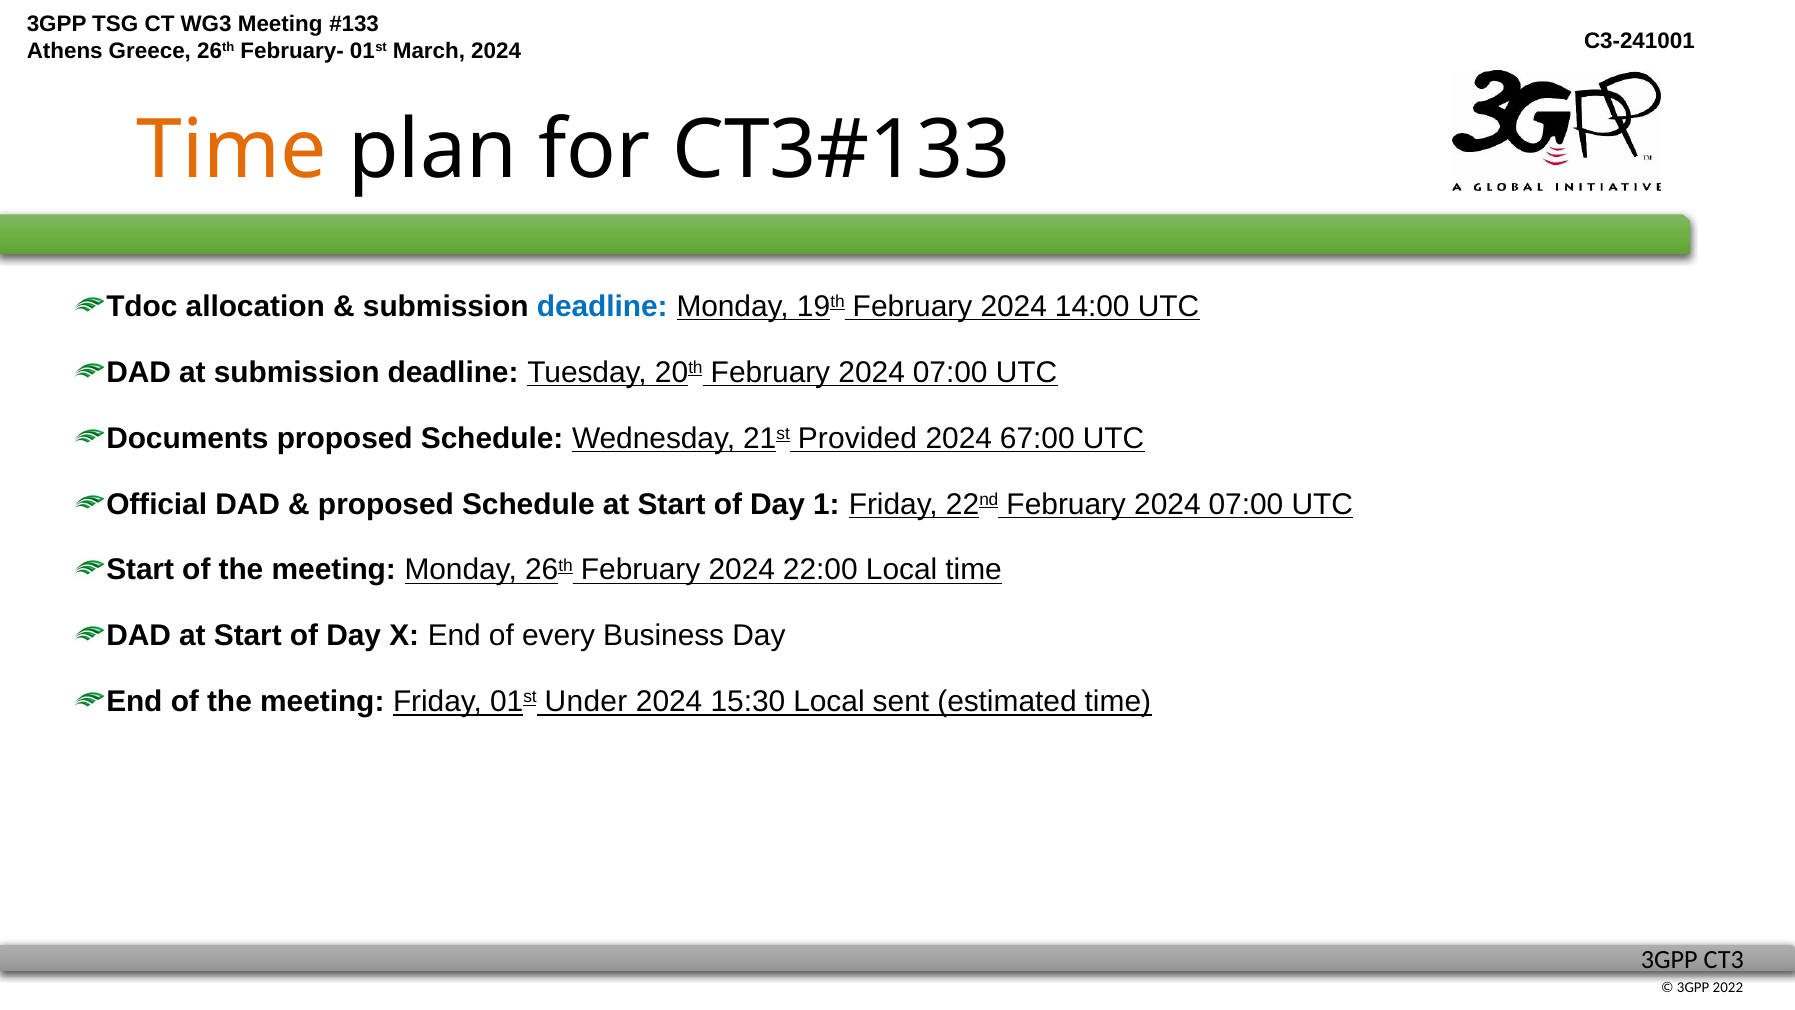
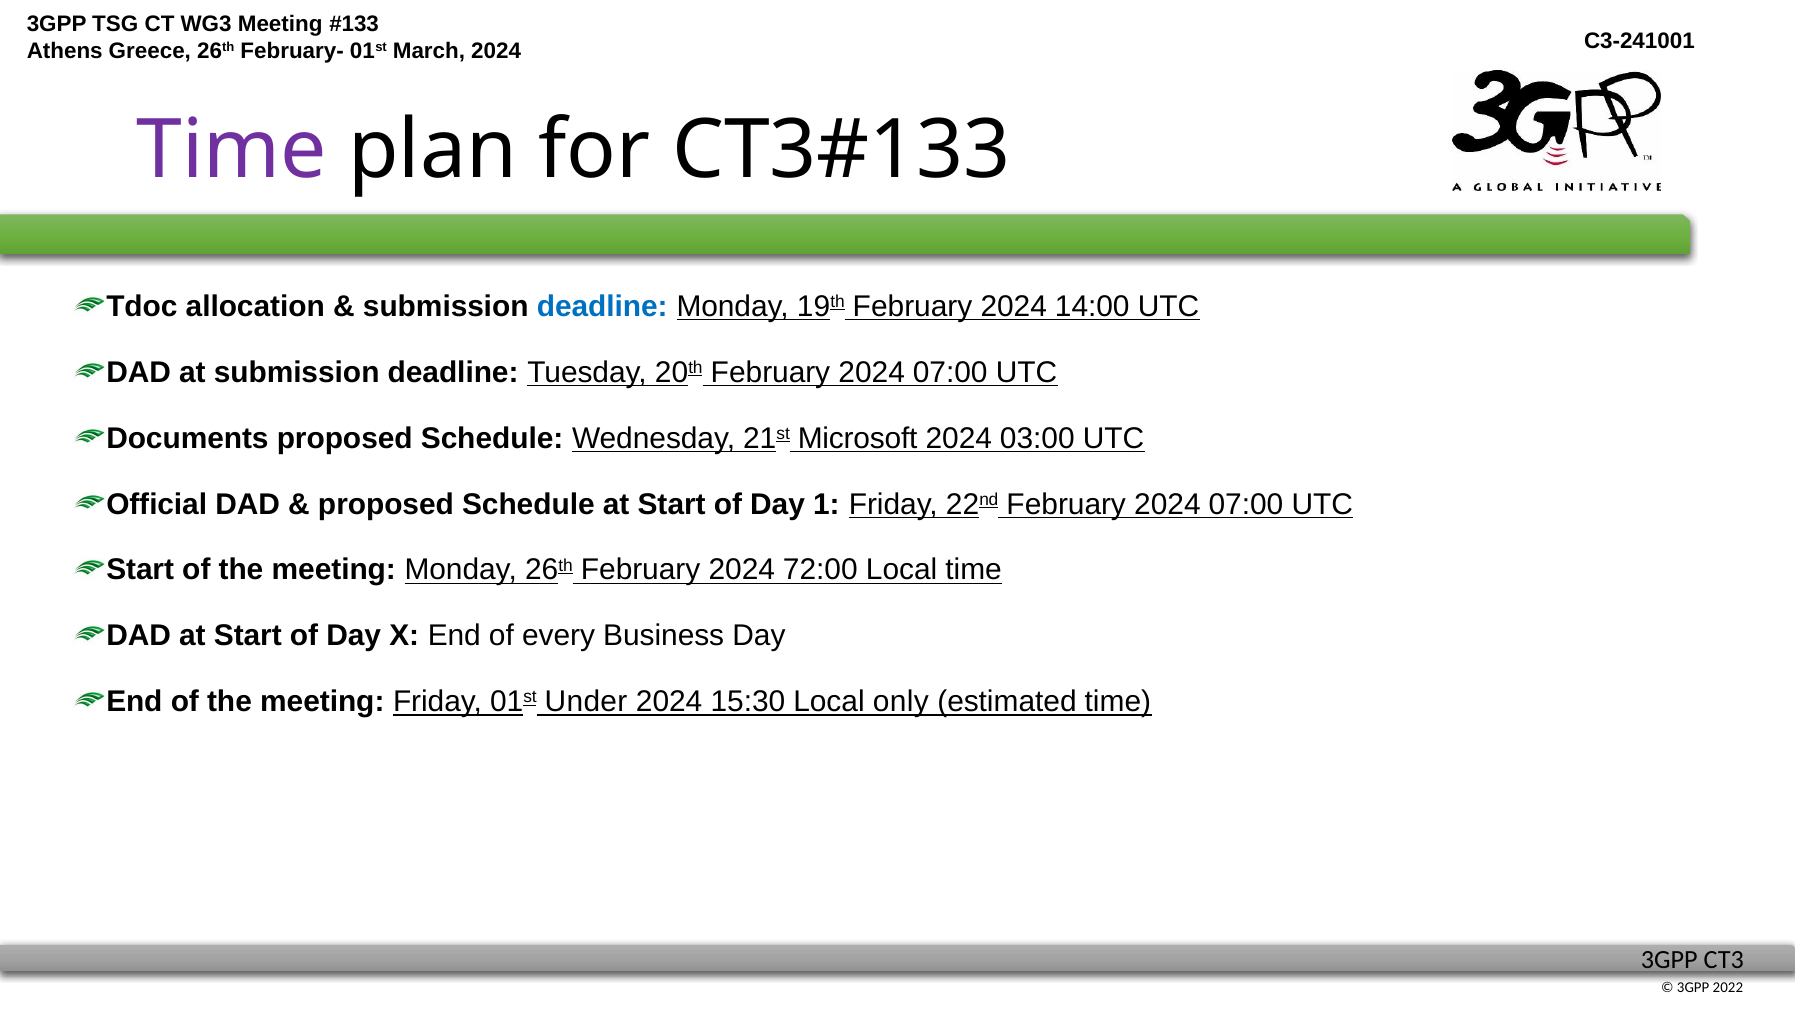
Time at (232, 151) colour: orange -> purple
Provided: Provided -> Microsoft
67:00: 67:00 -> 03:00
22:00: 22:00 -> 72:00
sent: sent -> only
